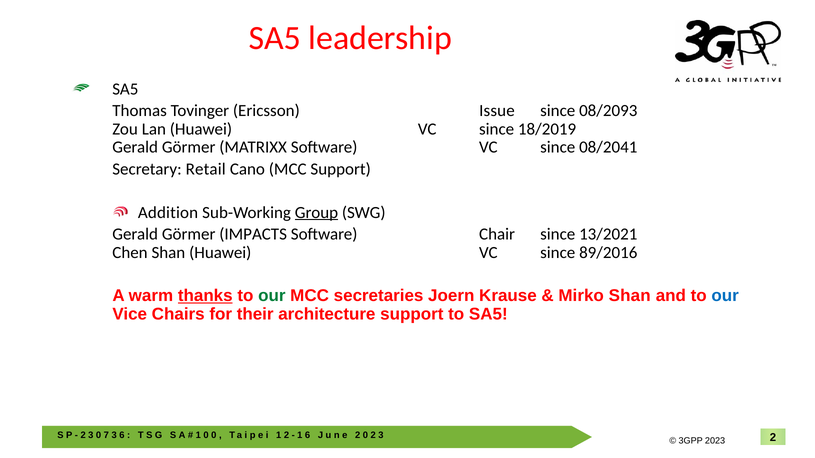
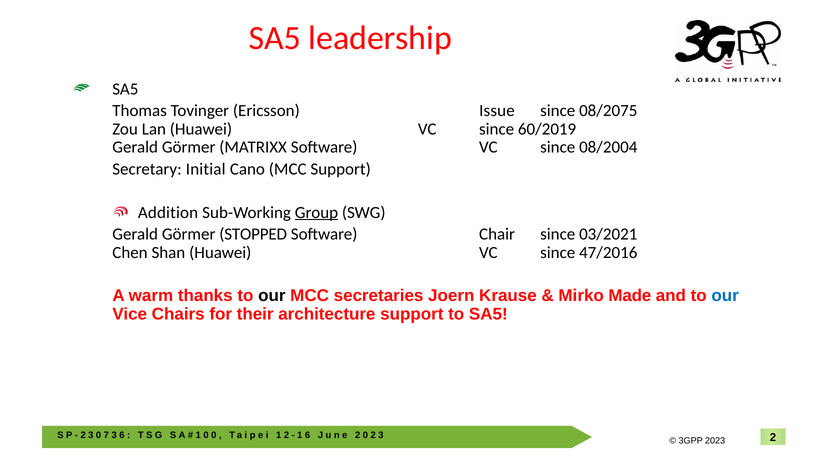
08/2093: 08/2093 -> 08/2075
18/2019: 18/2019 -> 60/2019
08/2041: 08/2041 -> 08/2004
Retail: Retail -> Initial
IMPACTS: IMPACTS -> STOPPED
13/2021: 13/2021 -> 03/2021
89/2016: 89/2016 -> 47/2016
thanks underline: present -> none
our at (272, 296) colour: green -> black
Mirko Shan: Shan -> Made
